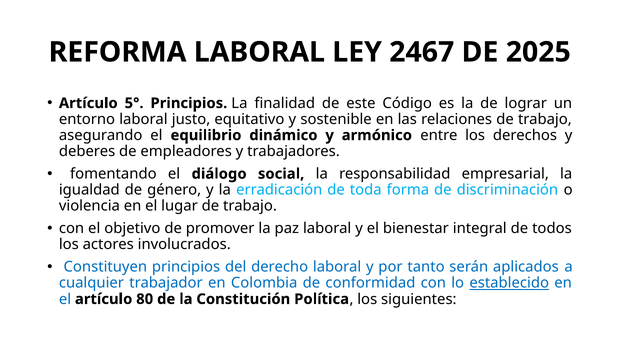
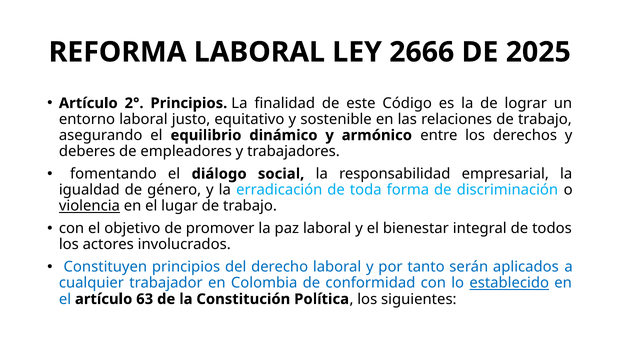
2467: 2467 -> 2666
5°: 5° -> 2°
violencia underline: none -> present
80: 80 -> 63
